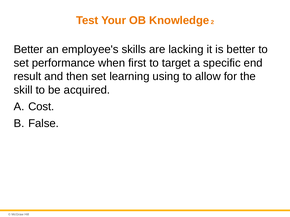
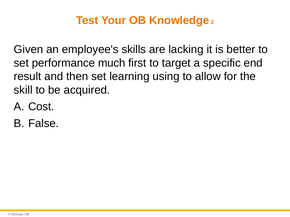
Better at (29, 49): Better -> Given
when: when -> much
